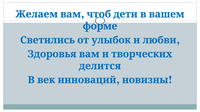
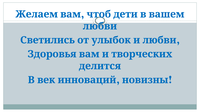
форме at (100, 26): форме -> любви
